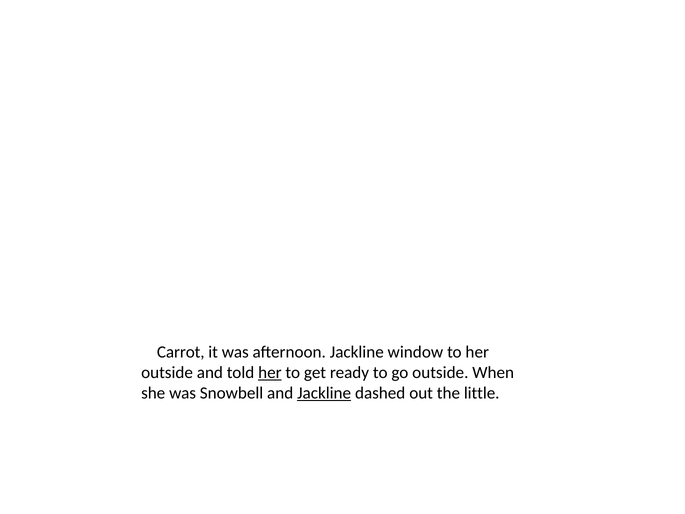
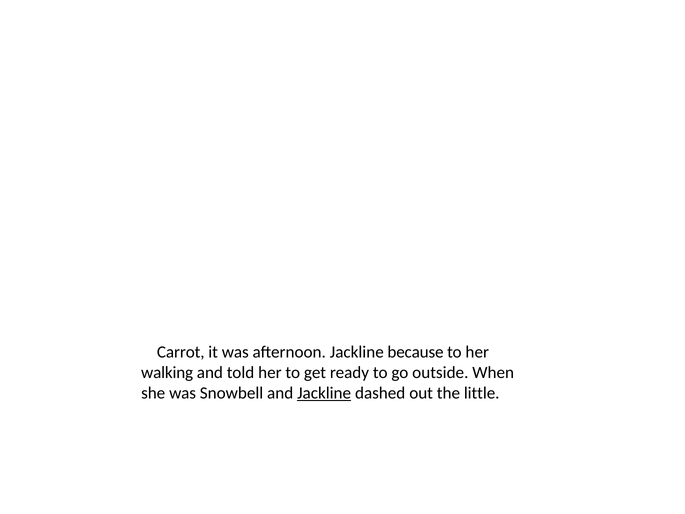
window: window -> because
outside at (167, 372): outside -> walking
her at (270, 372) underline: present -> none
